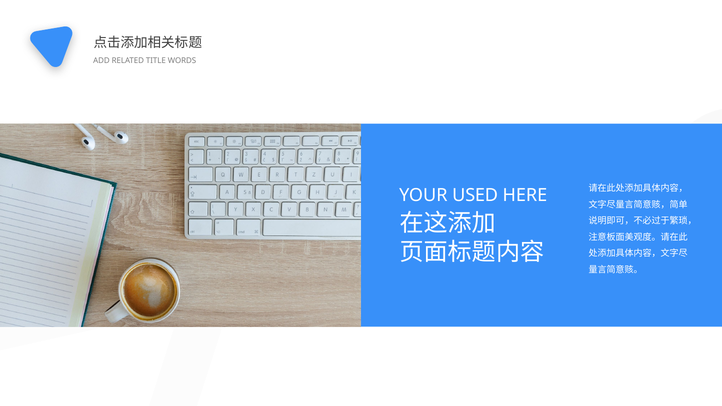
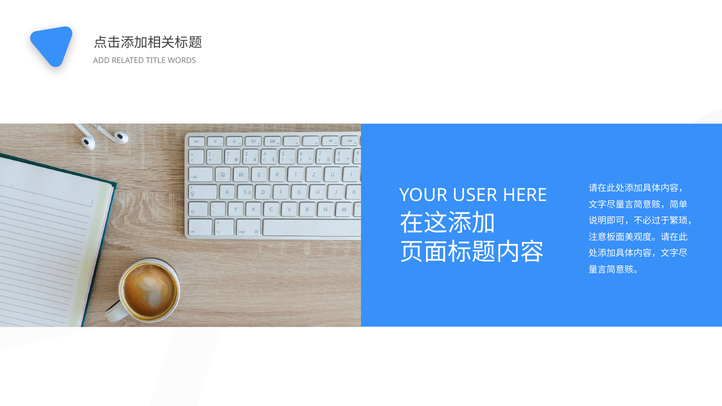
USED: USED -> USER
